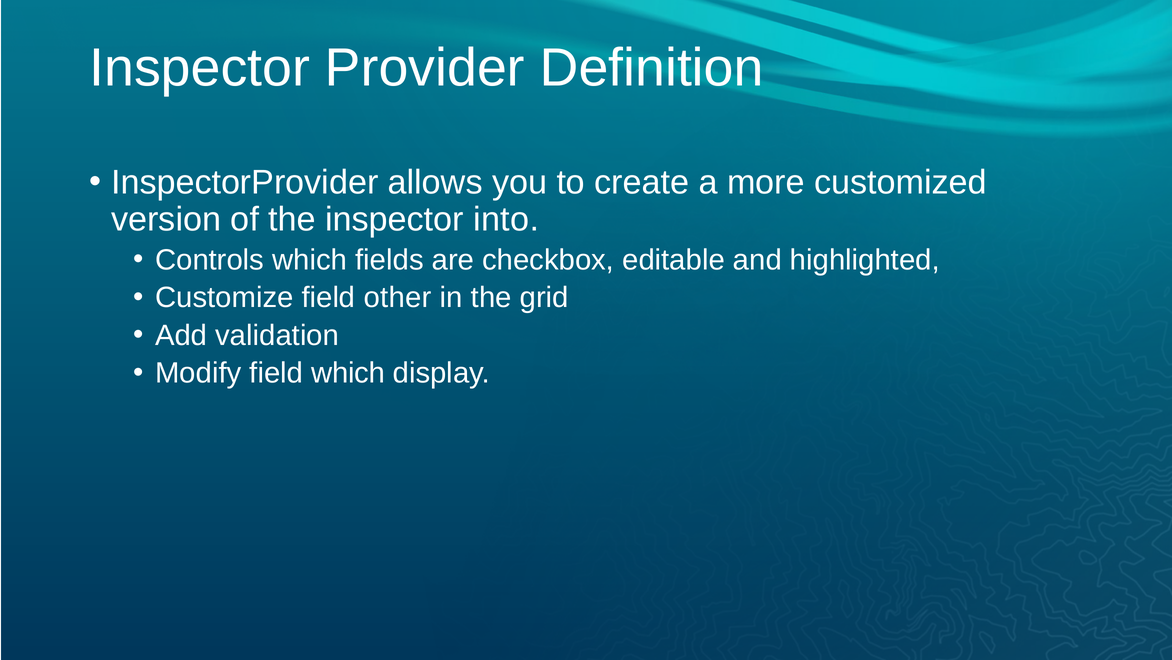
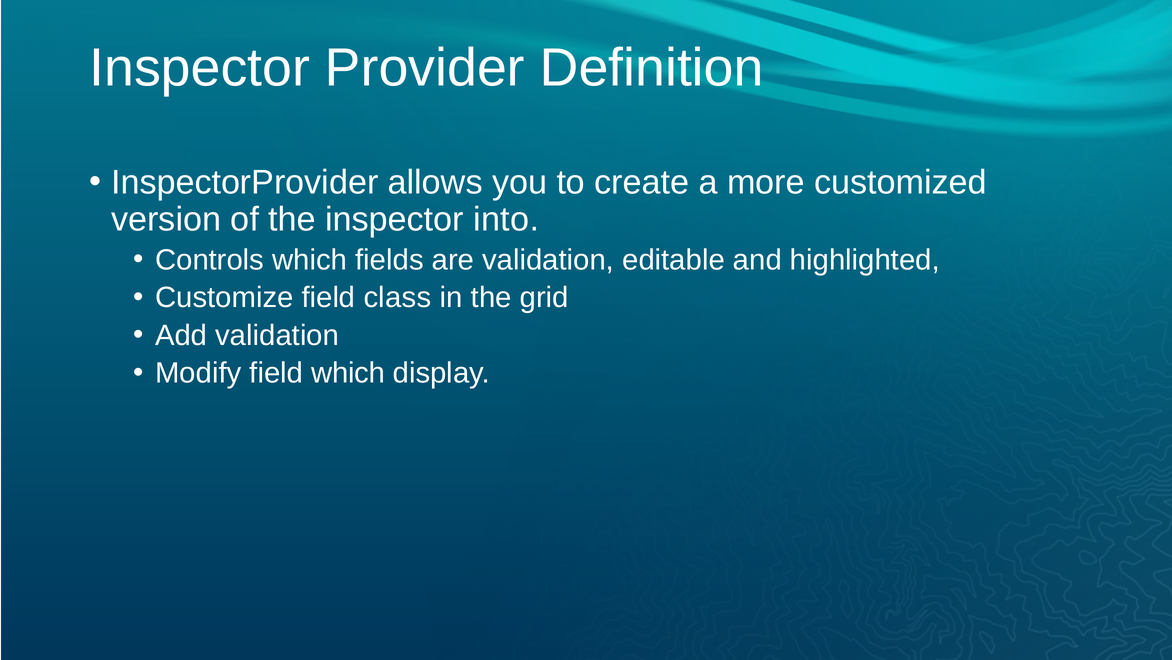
are checkbox: checkbox -> validation
other: other -> class
